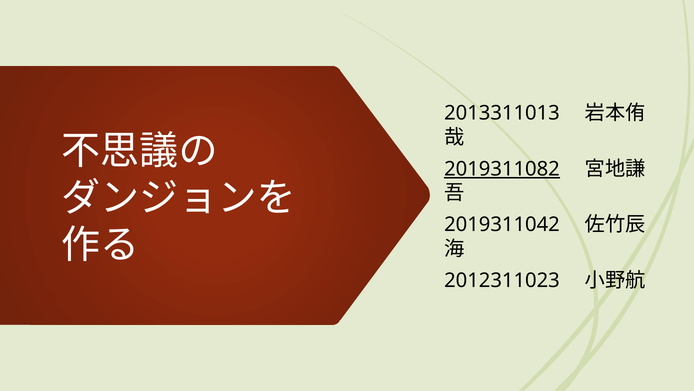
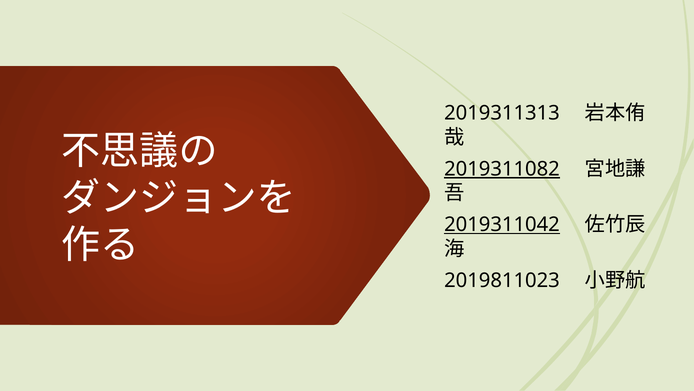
2013311013: 2013311013 -> 2019311313
2019311042 underline: none -> present
2012311023: 2012311023 -> 2019811023
